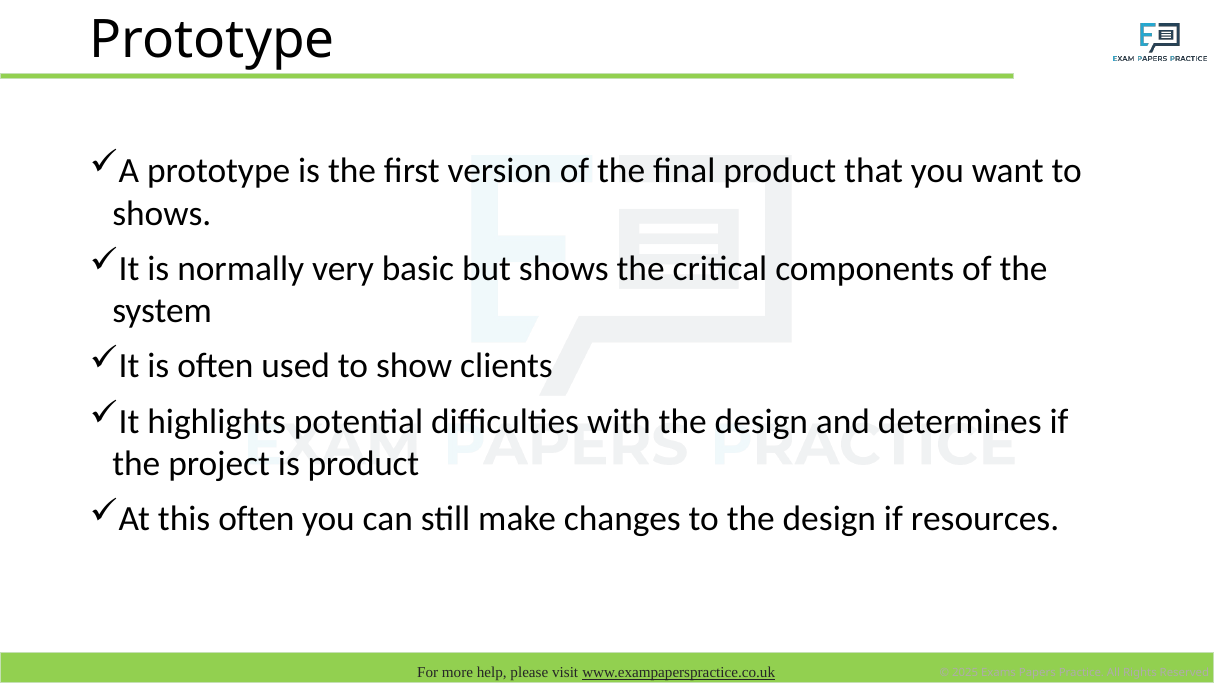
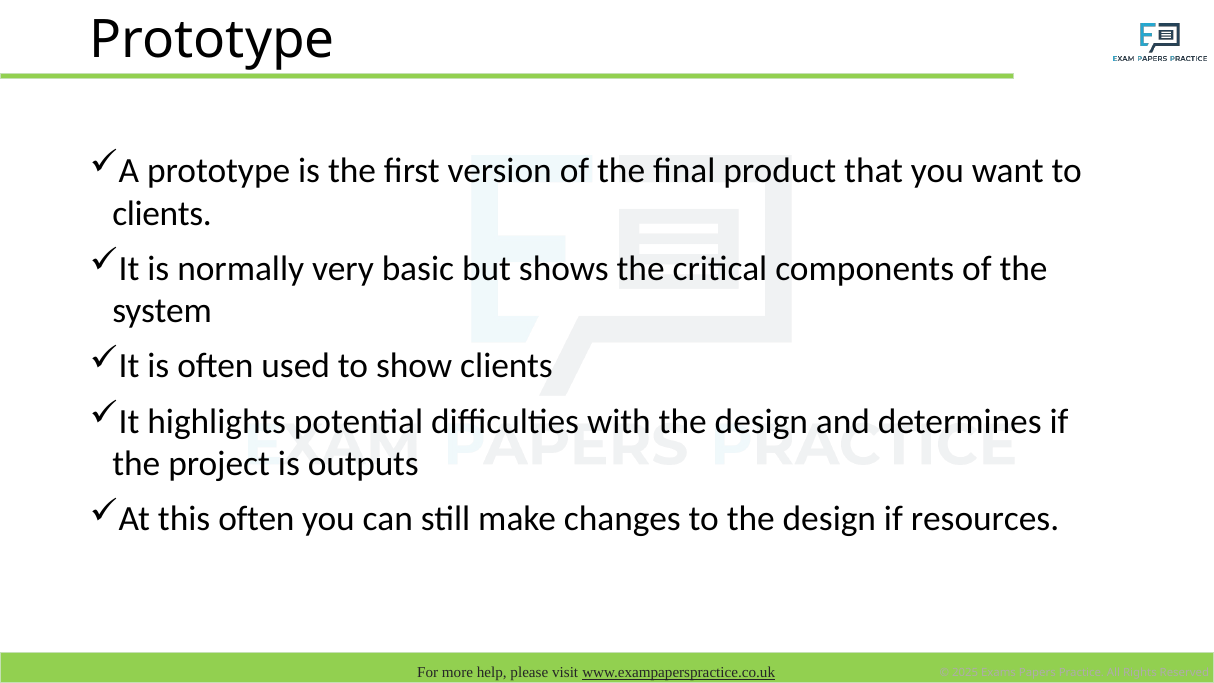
shows at (162, 213): shows -> clients
is product: product -> outputs
